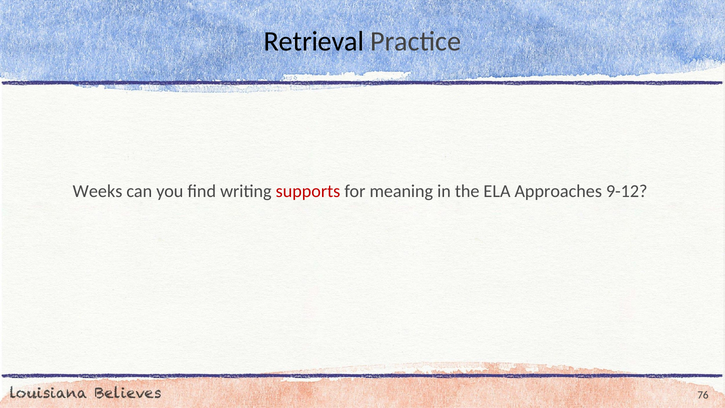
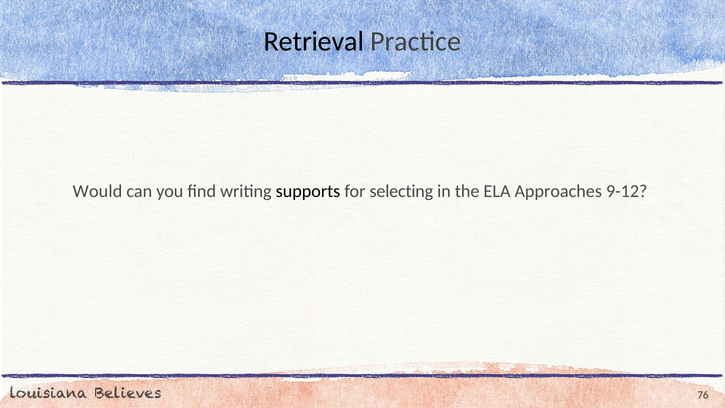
Weeks: Weeks -> Would
supports colour: red -> black
meaning: meaning -> selecting
